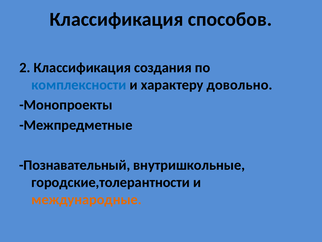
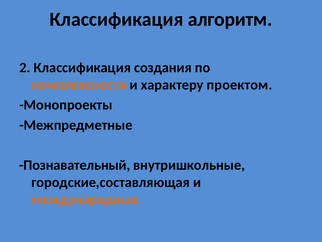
способов: способов -> алгоритм
комплексности colour: blue -> orange
довольно: довольно -> проектом
городские,толерантности: городские,толерантности -> городские,составляющая
